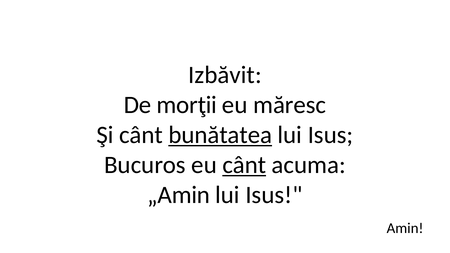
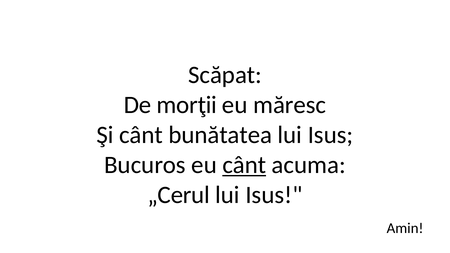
Izbăvit: Izbăvit -> Scăpat
bunătatea underline: present -> none
„Amin: „Amin -> „Cerul
